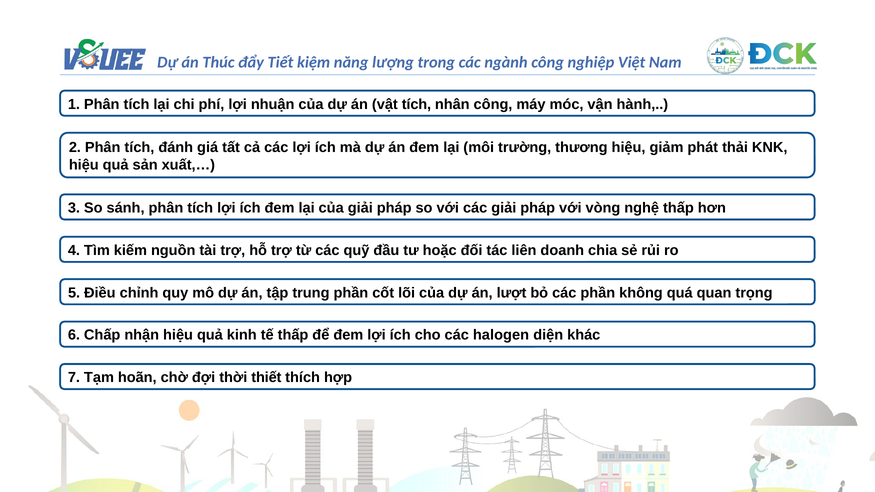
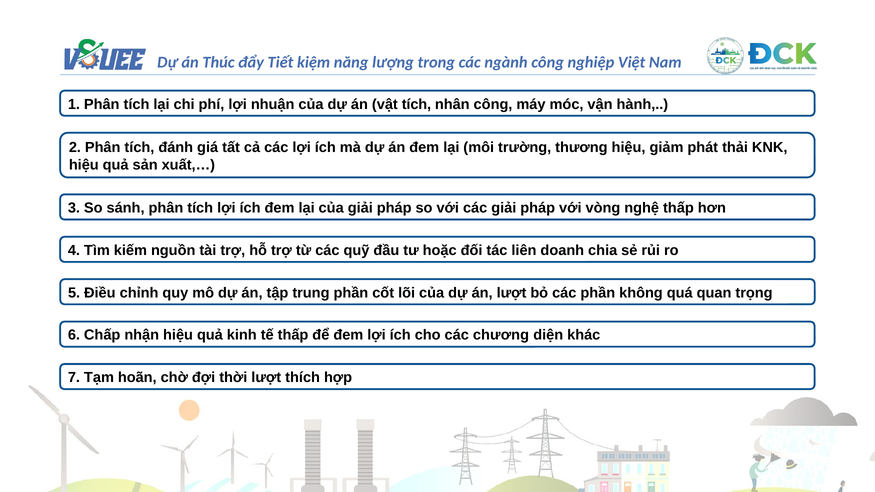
halogen: halogen -> chương
thời thiết: thiết -> lượt
